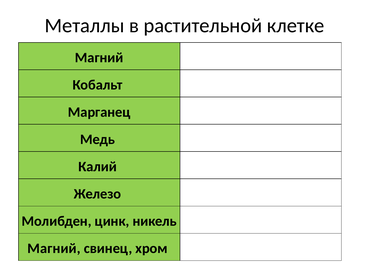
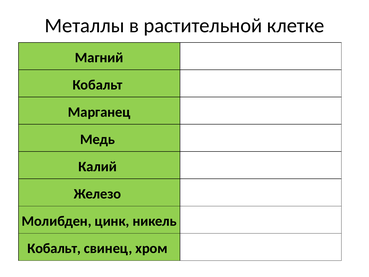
Магний at (54, 248): Магний -> Кобальт
